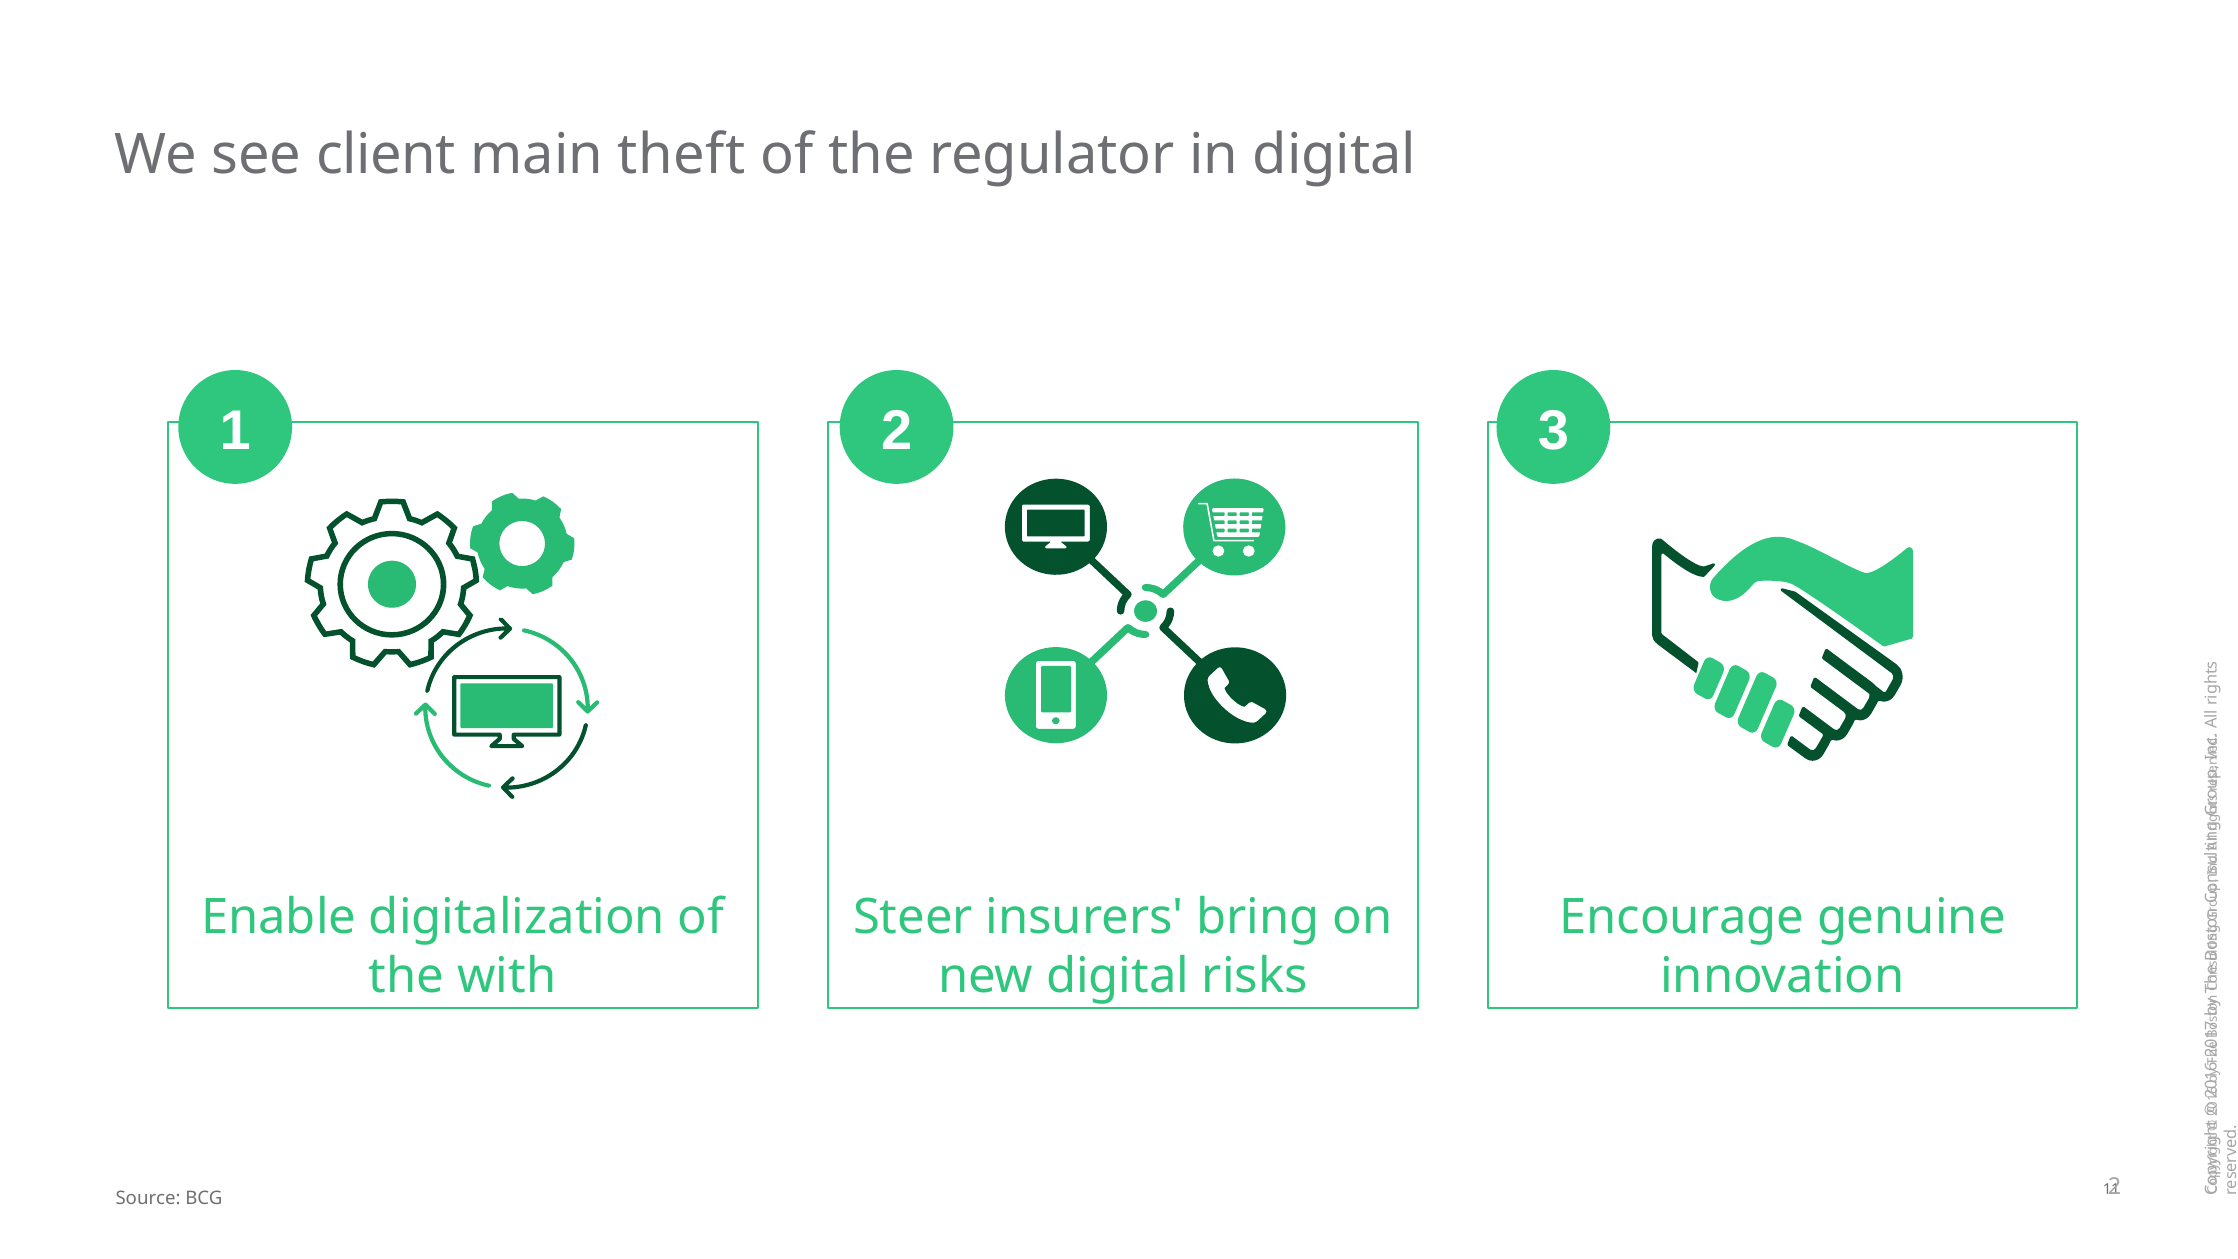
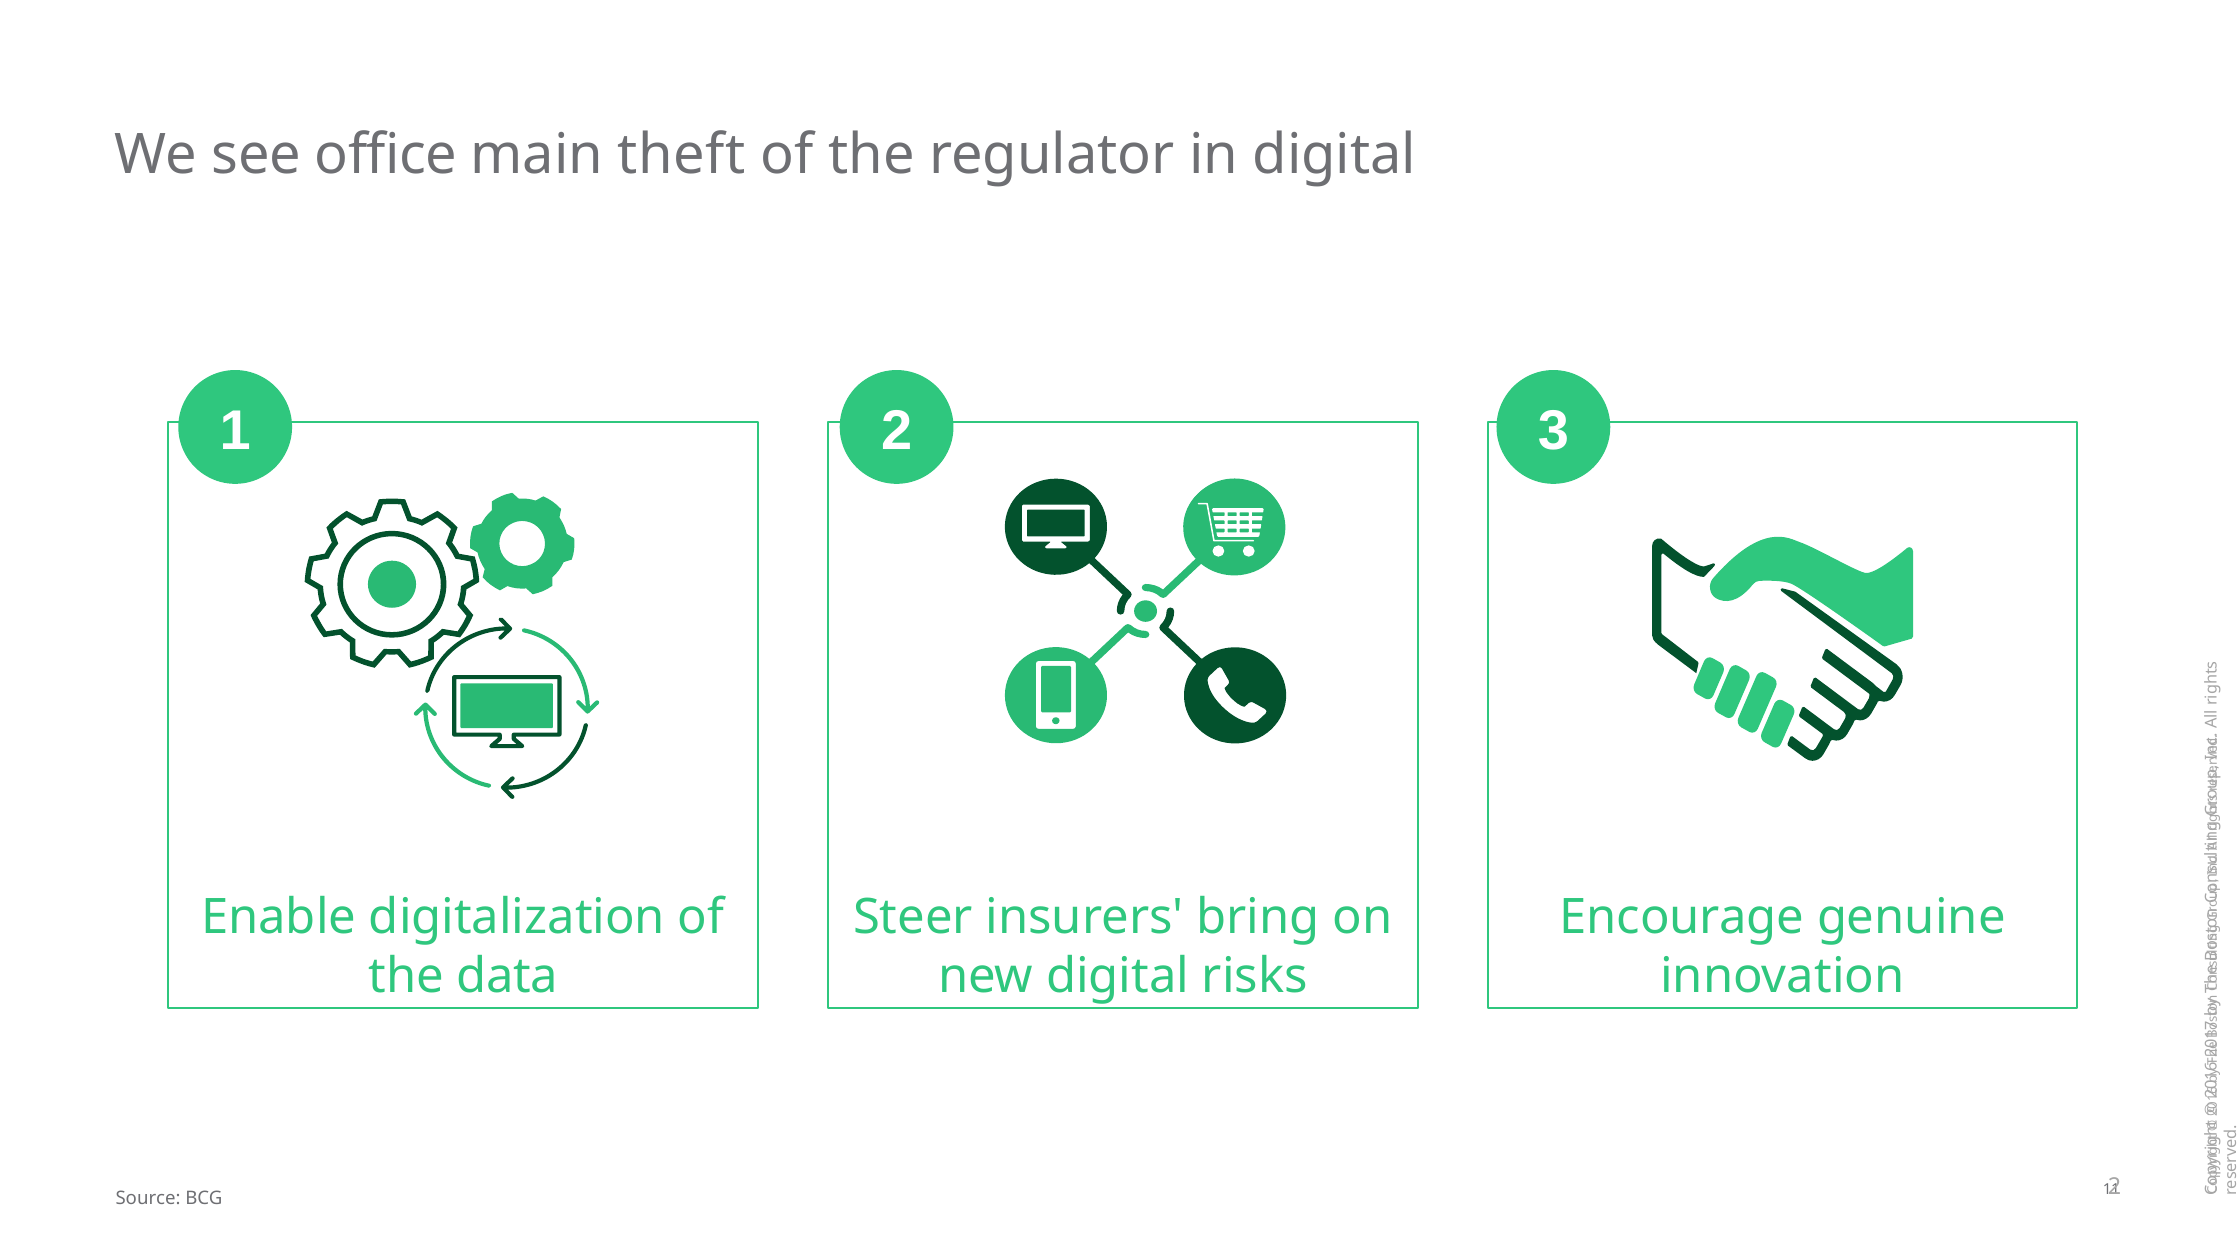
client: client -> office
with: with -> data
